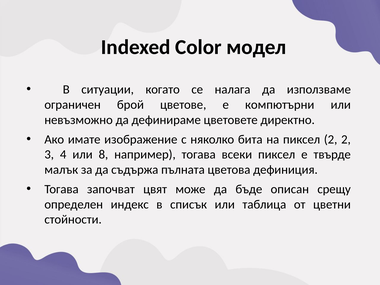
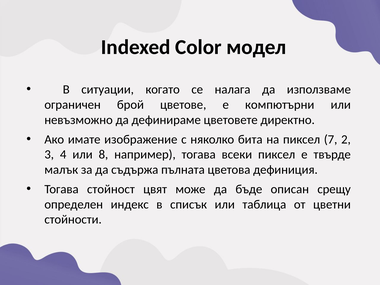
пиксел 2: 2 -> 7
започват: започват -> стойност
